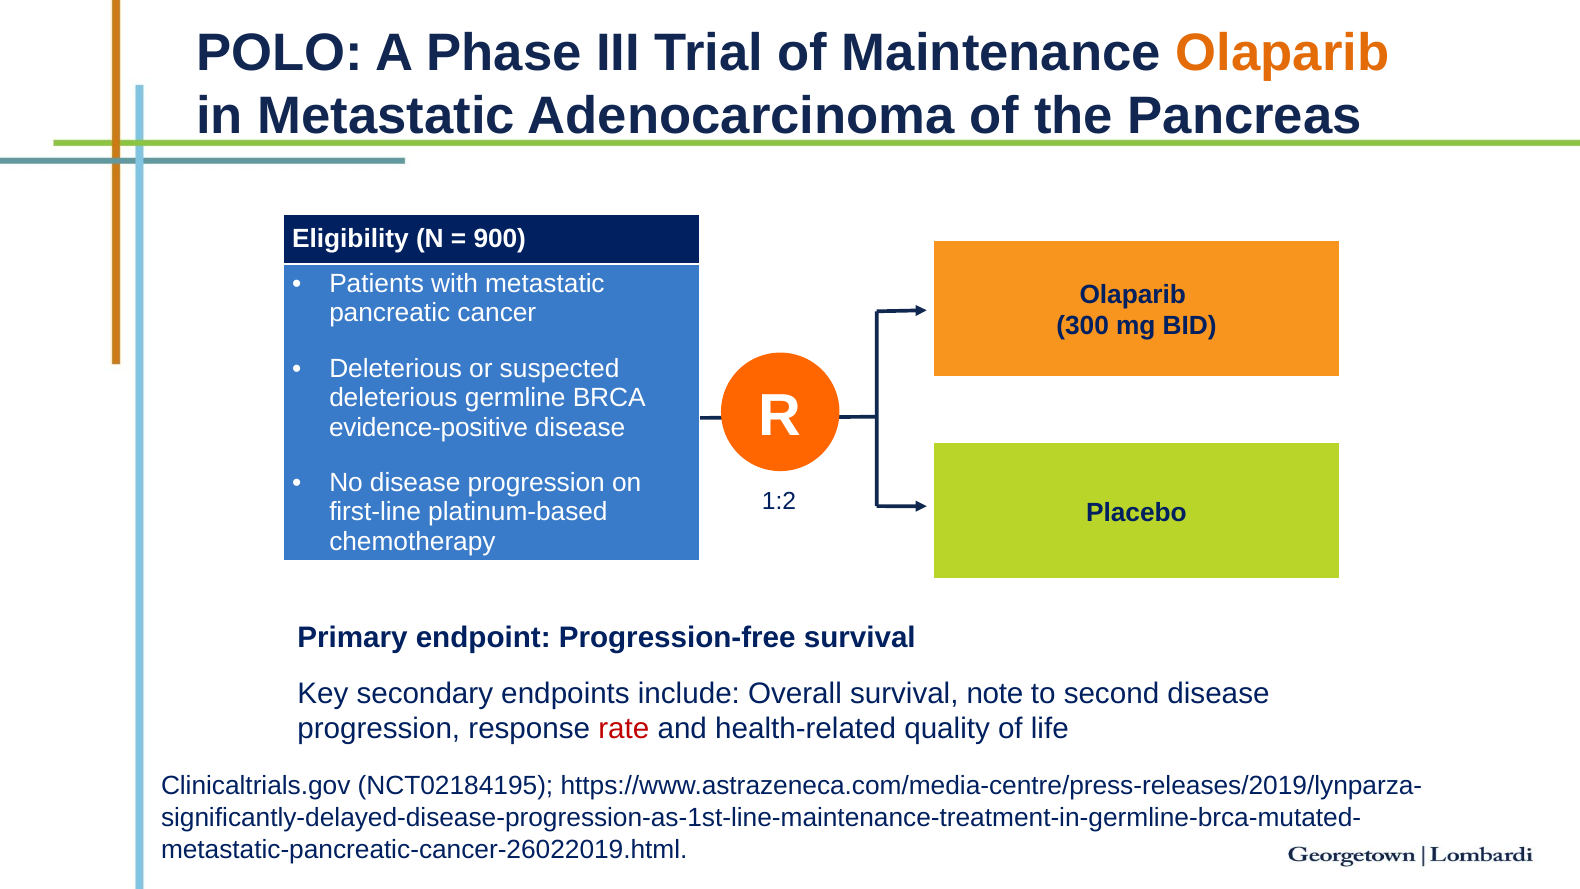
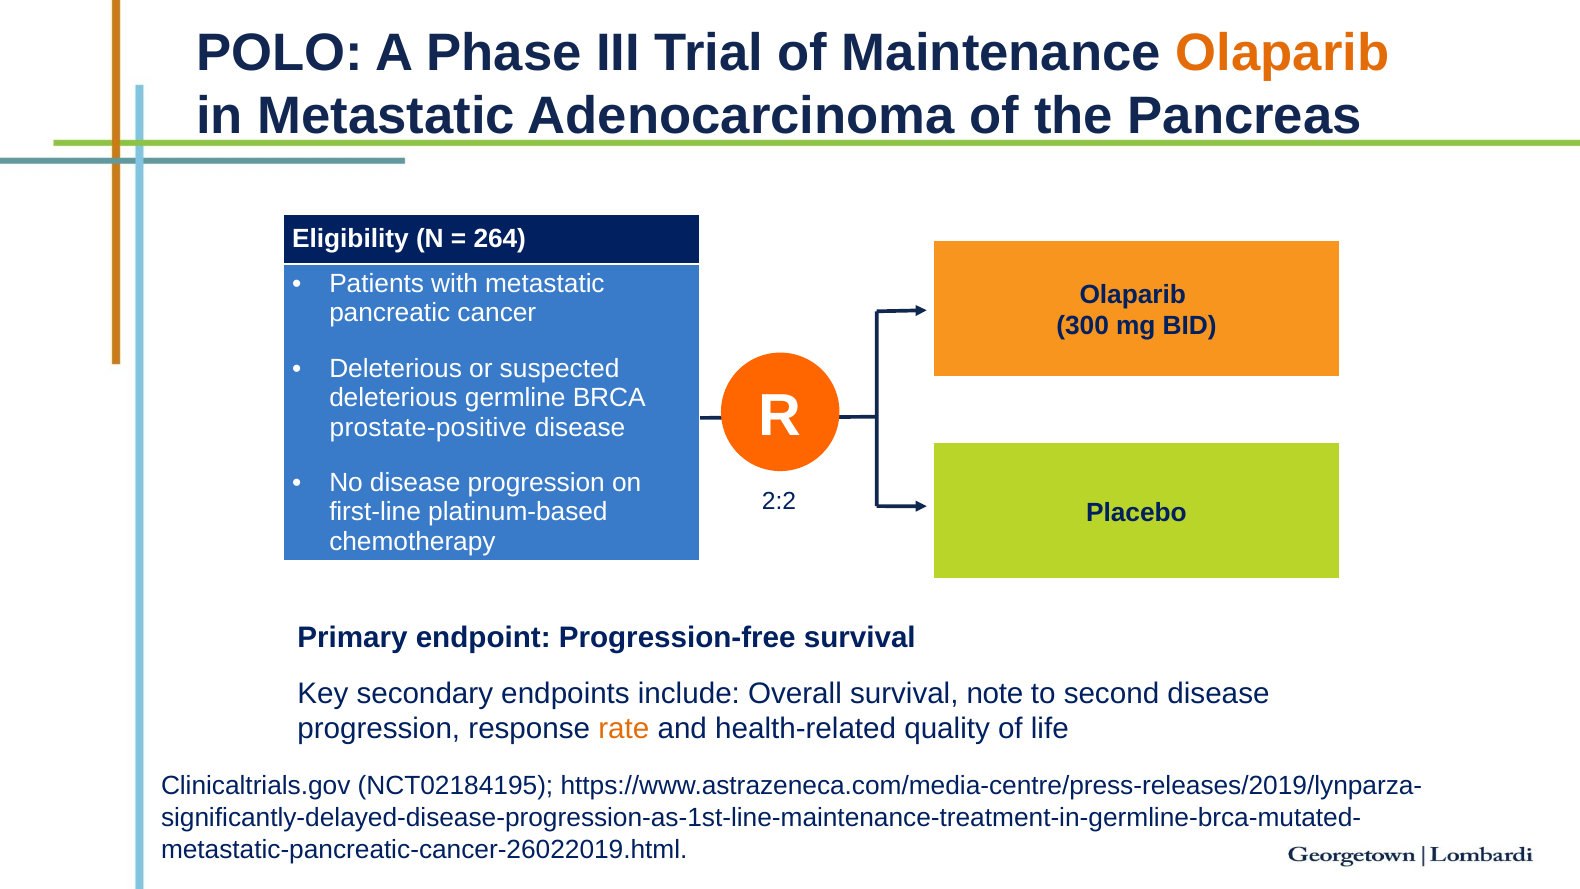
900: 900 -> 264
evidence-positive: evidence-positive -> prostate-positive
1:2: 1:2 -> 2:2
rate colour: red -> orange
